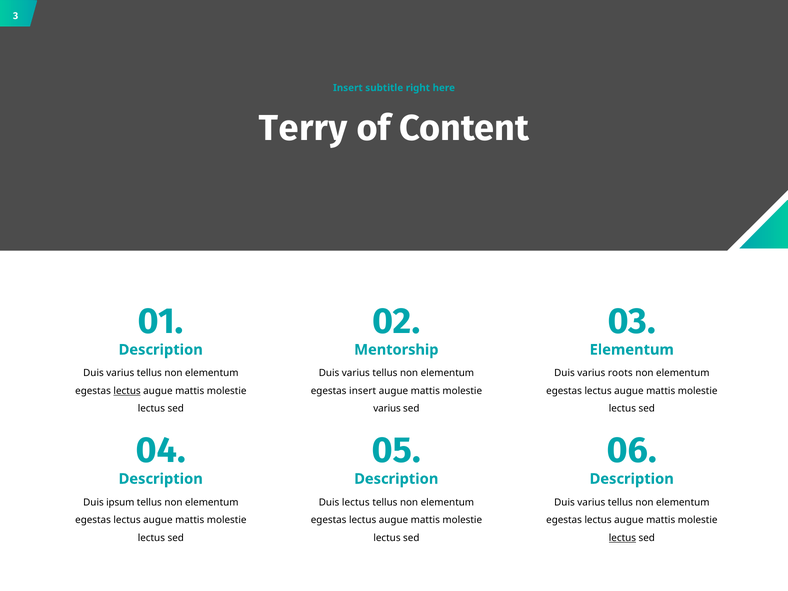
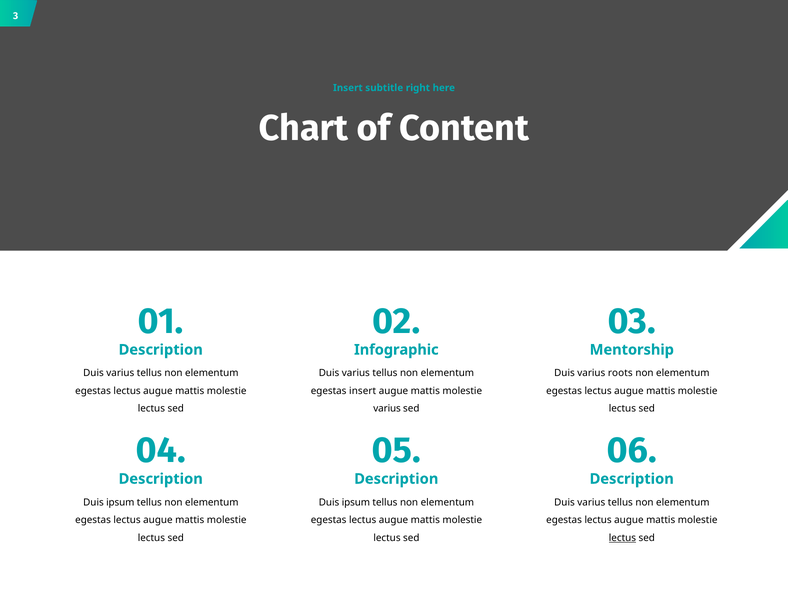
Terry: Terry -> Chart
Mentorship: Mentorship -> Infographic
Elementum at (632, 350): Elementum -> Mentorship
lectus at (127, 391) underline: present -> none
lectus at (356, 502): lectus -> ipsum
